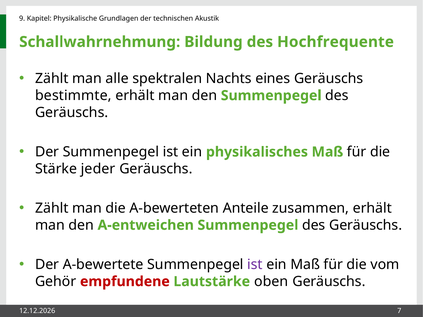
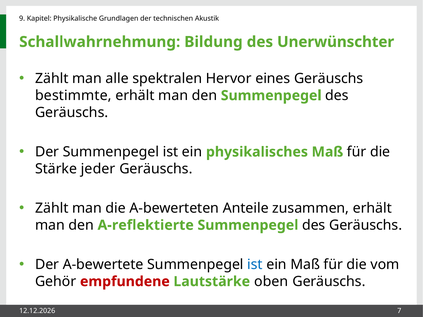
Hochfrequente: Hochfrequente -> Unerwünschter
Nachts: Nachts -> Hervor
A-entweichen: A-entweichen -> A-reflektierte
ist at (255, 265) colour: purple -> blue
